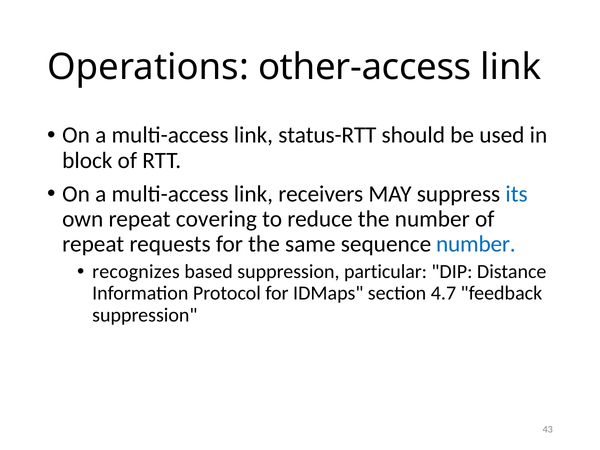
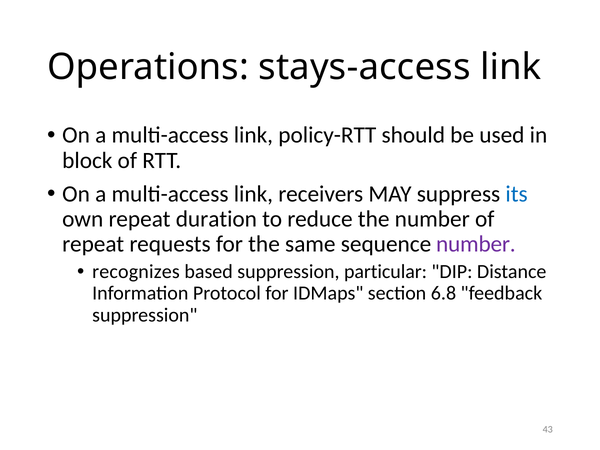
other-access: other-access -> stays-access
status-RTT: status-RTT -> policy-RTT
covering: covering -> duration
number at (476, 244) colour: blue -> purple
4.7: 4.7 -> 6.8
